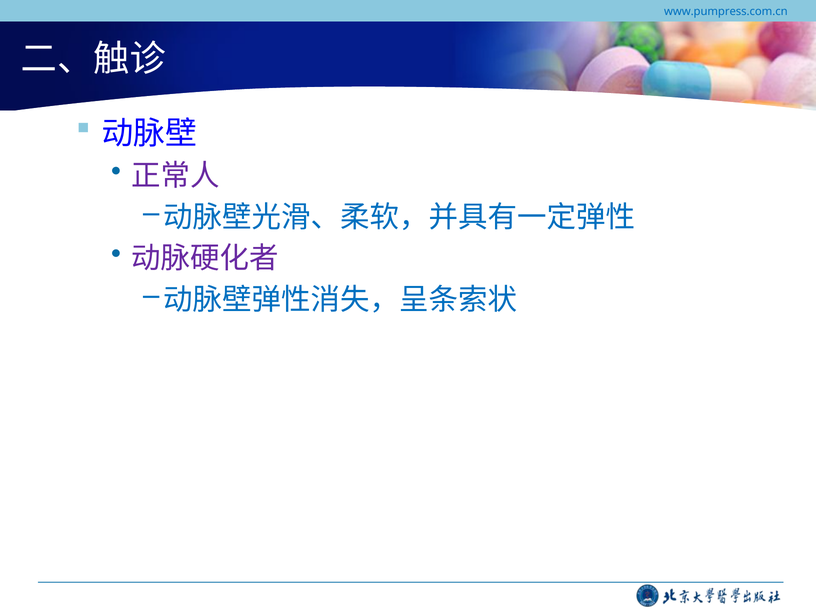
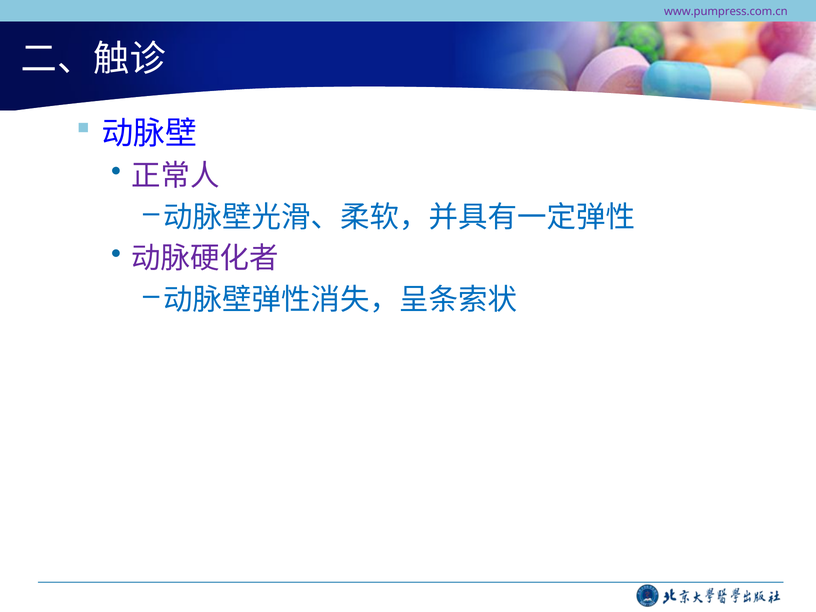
www.pumpress.com.cn colour: blue -> purple
